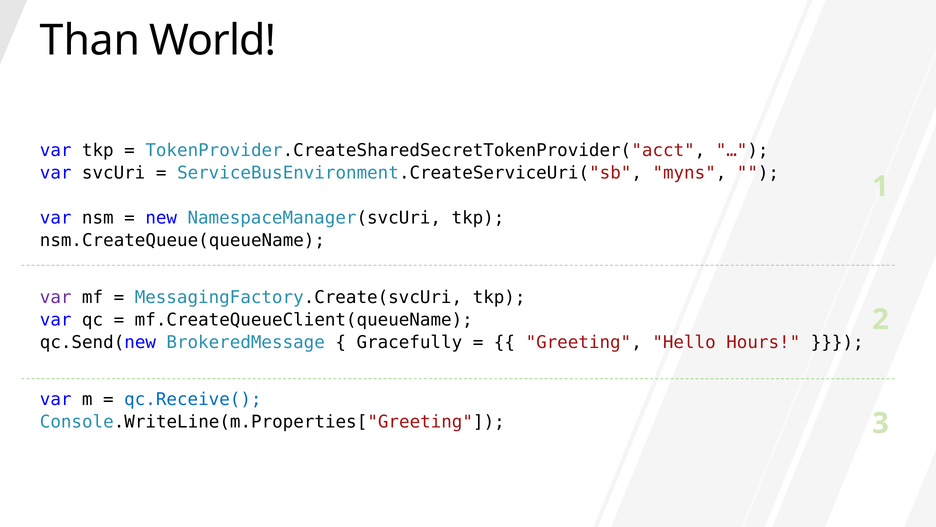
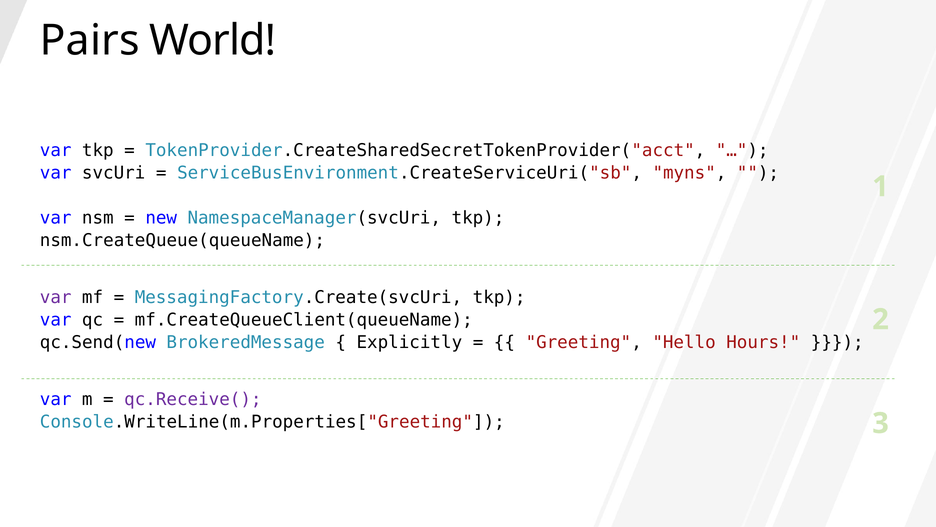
Than: Than -> Pairs
Gracefully: Gracefully -> Explicitly
qc.Receive( colour: blue -> purple
